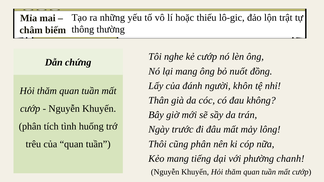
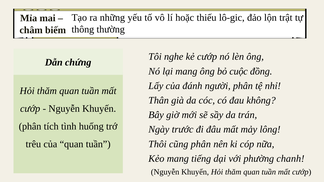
nuốt: nuốt -> cuộc
người khôn: khôn -> phân
